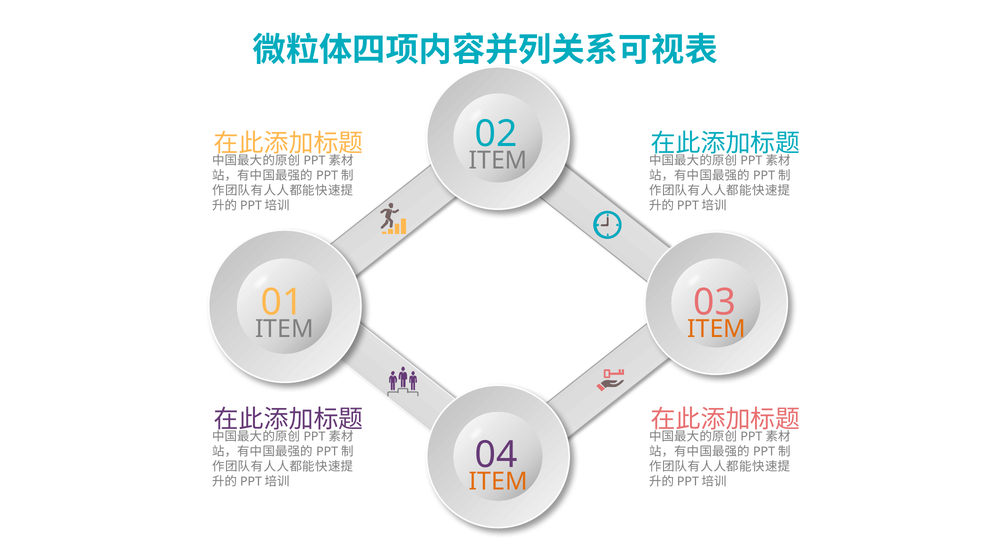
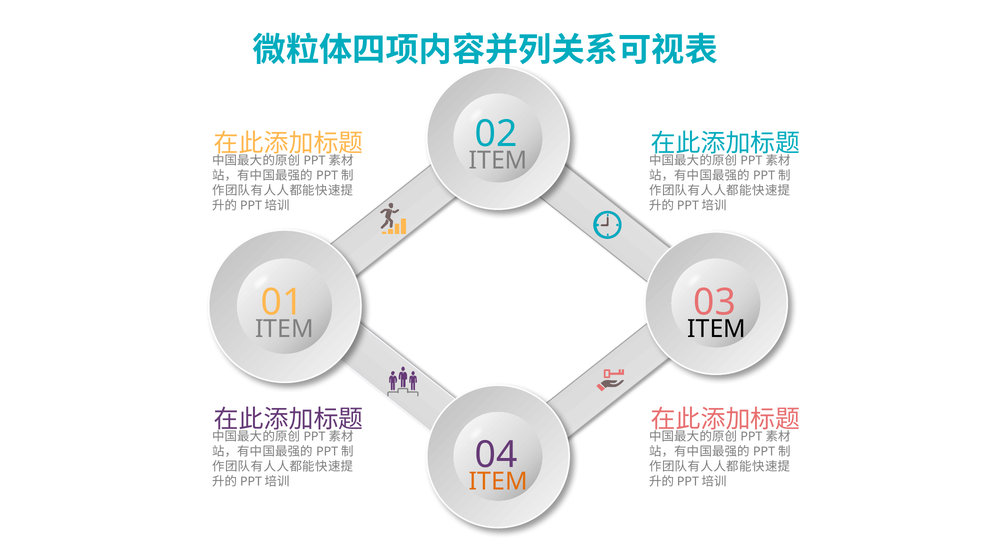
ITEM at (717, 329) colour: orange -> black
